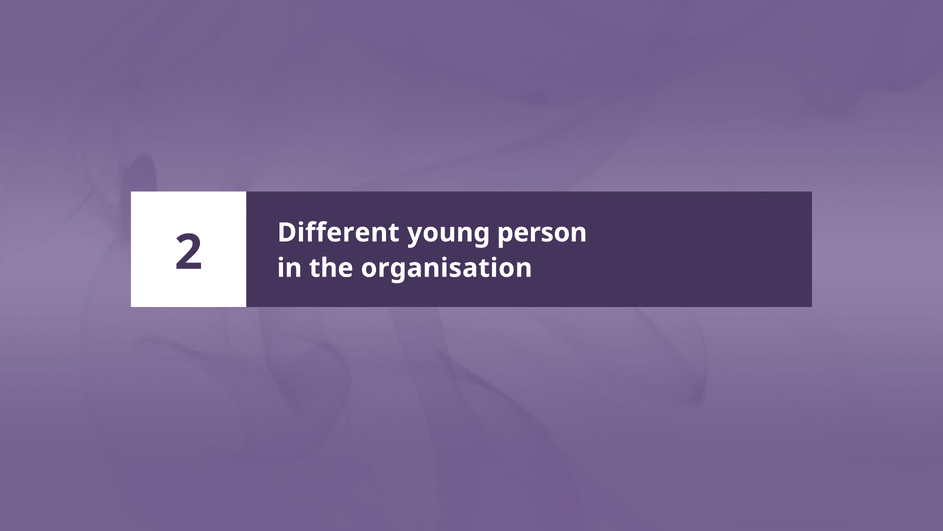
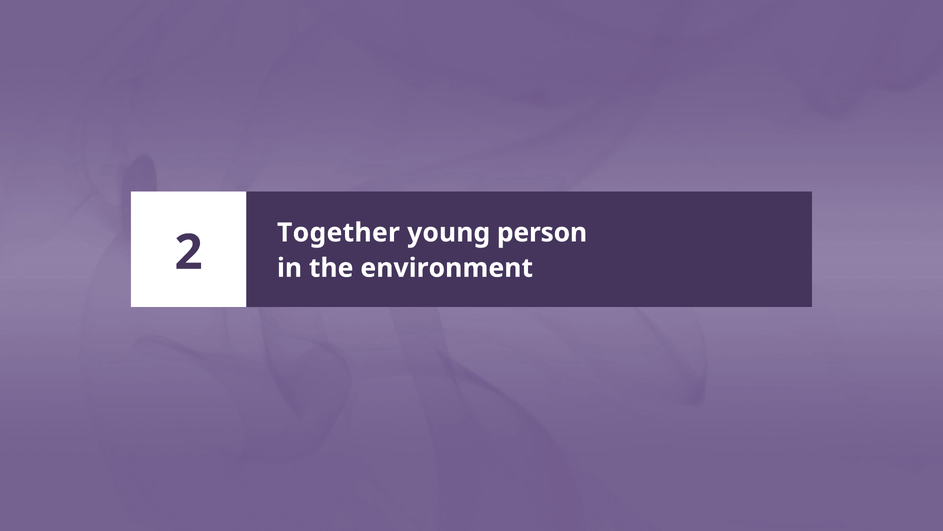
Different: Different -> Together
organisation: organisation -> environment
